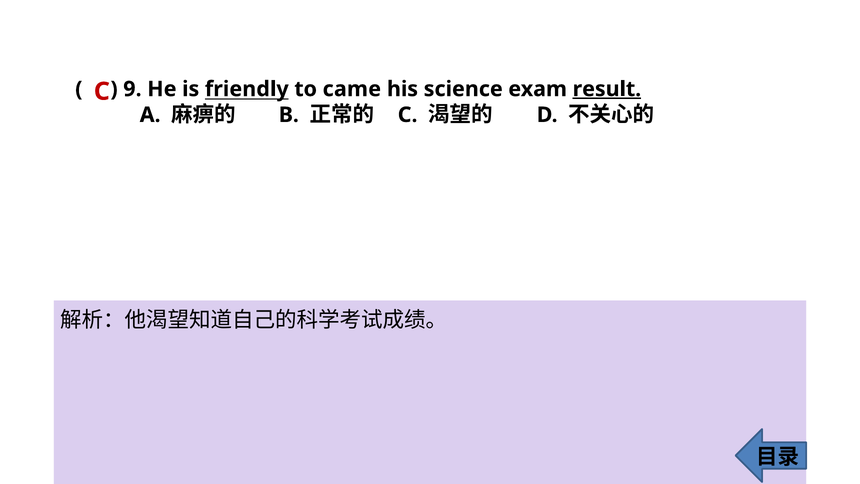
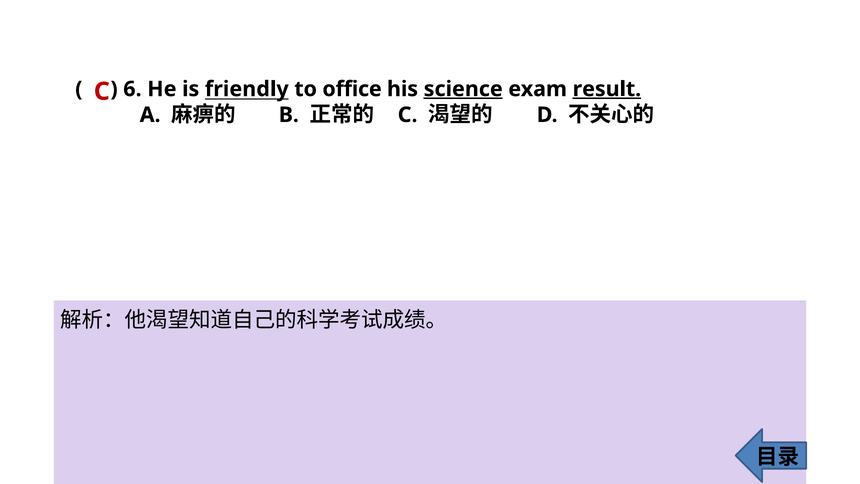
9: 9 -> 6
came: came -> office
science underline: none -> present
